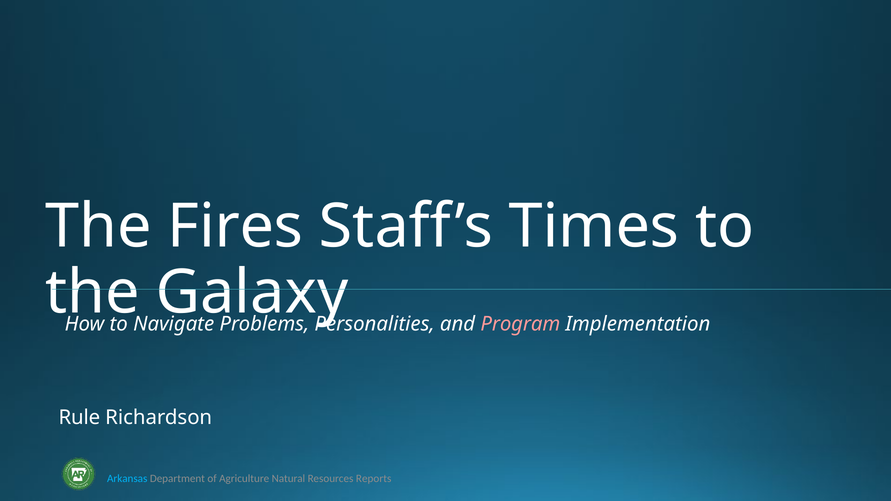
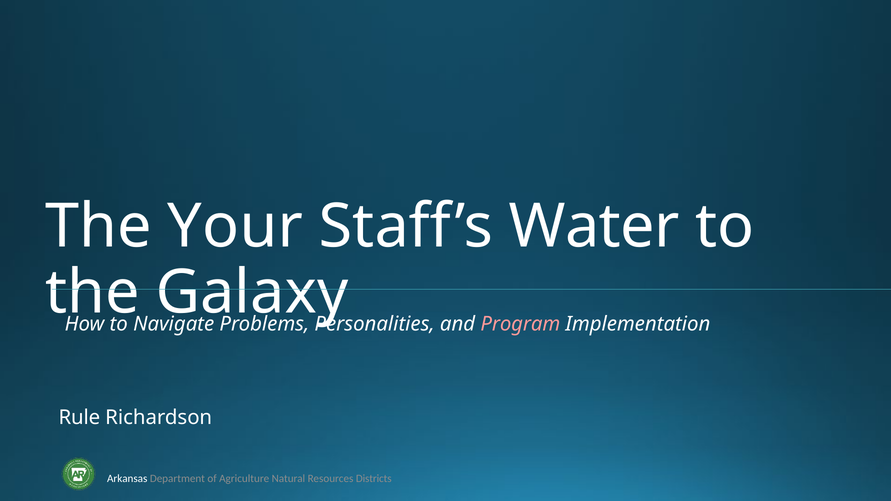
Fires: Fires -> Your
Times: Times -> Water
Arkansas colour: light blue -> white
Reports: Reports -> Districts
